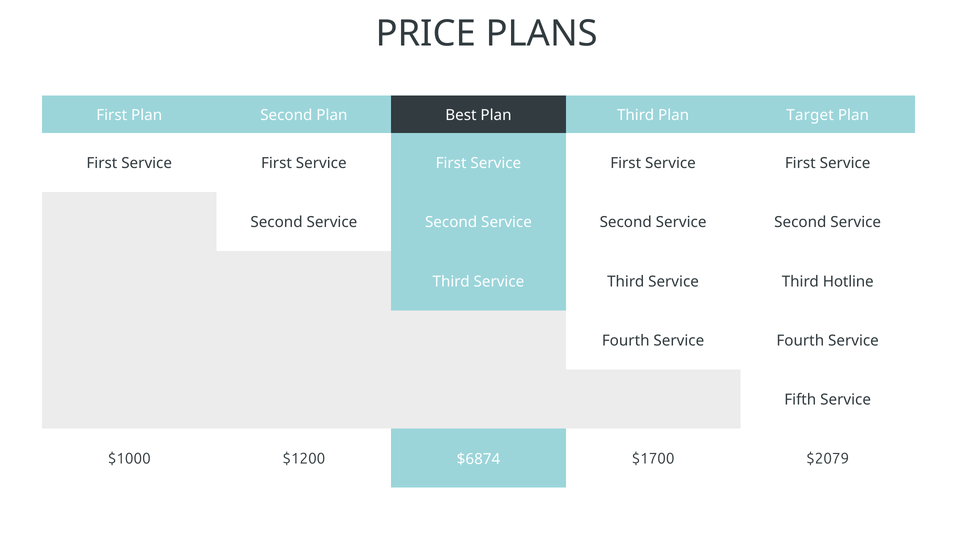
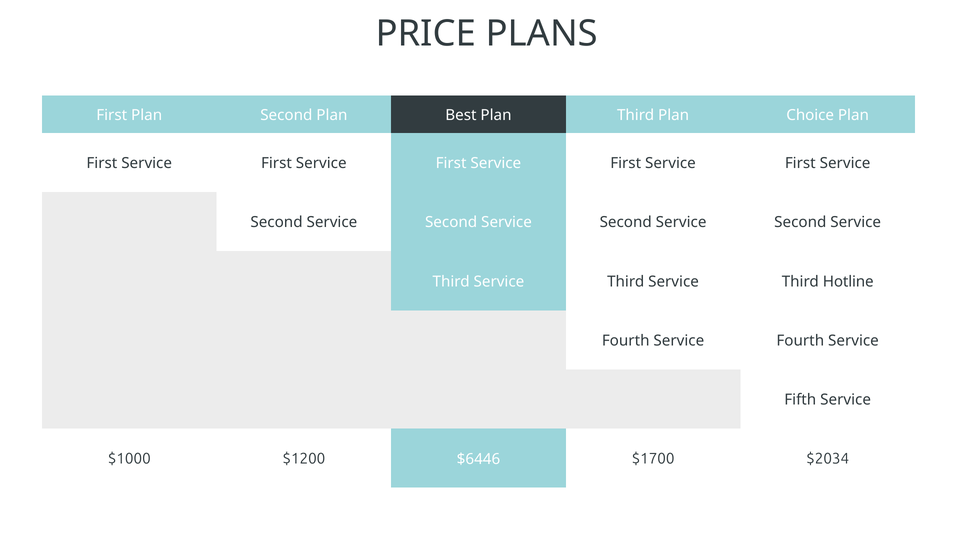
Target: Target -> Choice
$6874: $6874 -> $6446
$2079: $2079 -> $2034
